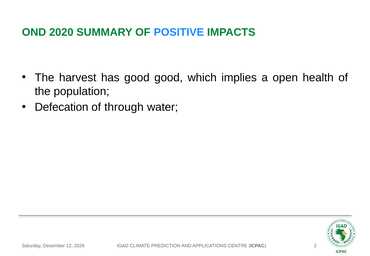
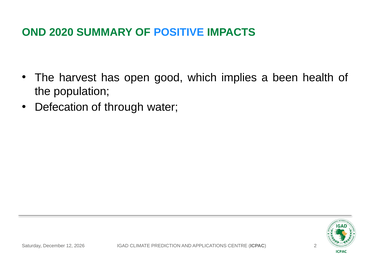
has good: good -> open
open: open -> been
